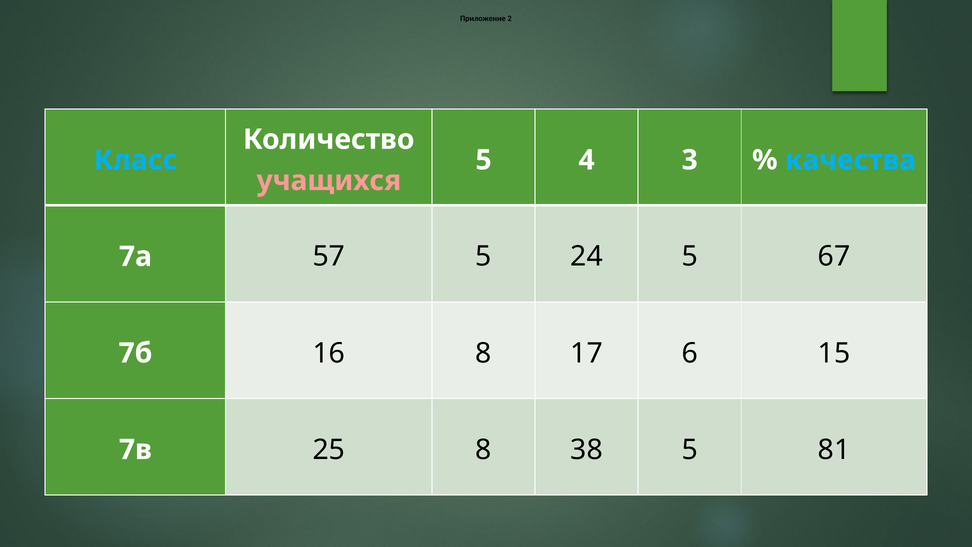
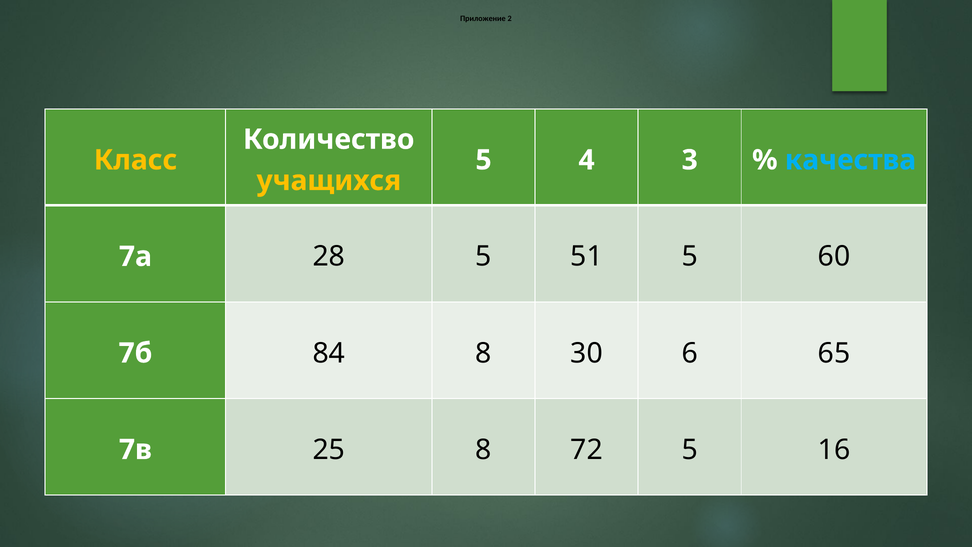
Класс colour: light blue -> yellow
учащихся colour: pink -> yellow
57: 57 -> 28
24: 24 -> 51
67: 67 -> 60
16: 16 -> 84
17: 17 -> 30
15: 15 -> 65
38: 38 -> 72
81: 81 -> 16
